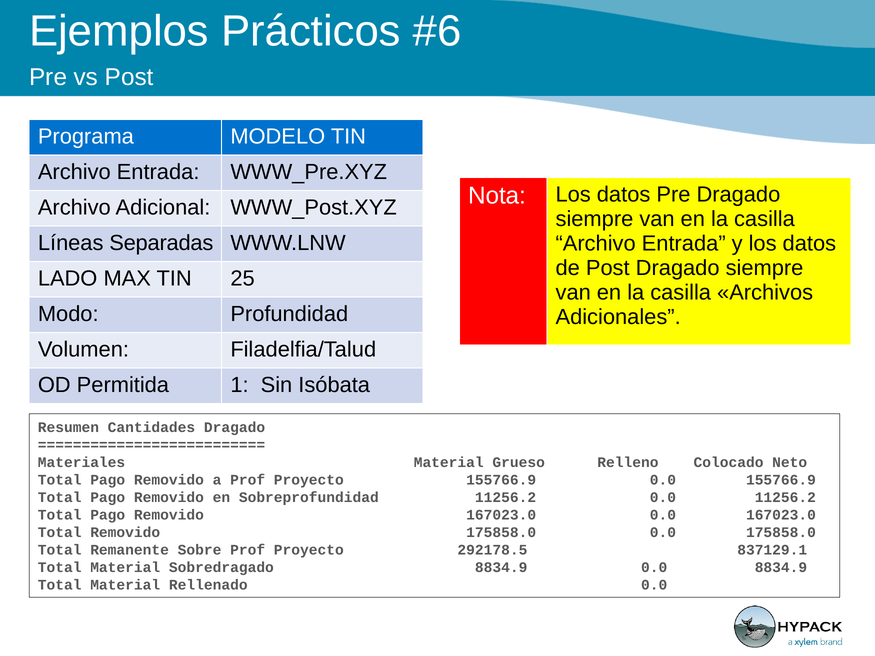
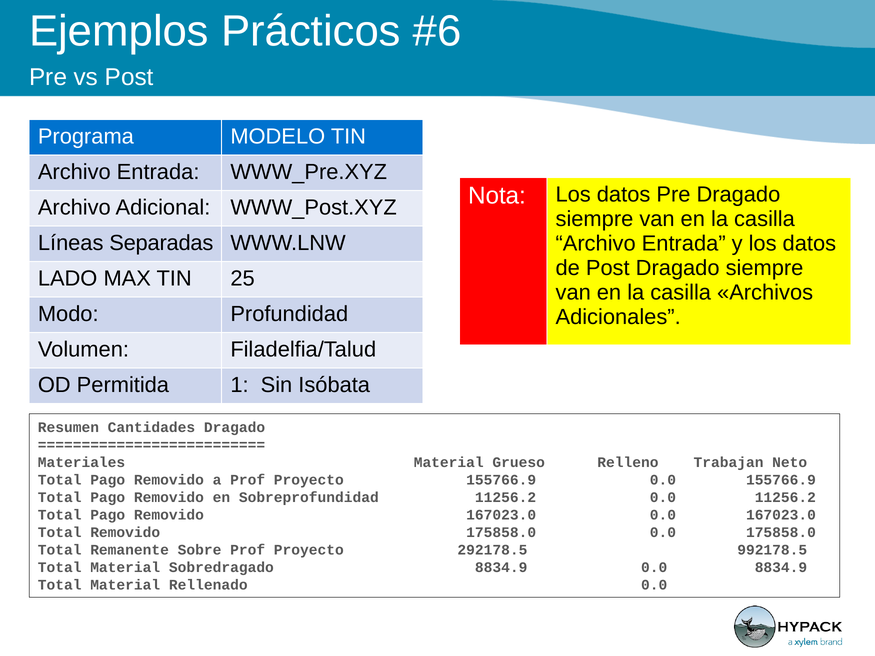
Colocado: Colocado -> Trabajan
837129.1: 837129.1 -> 992178.5
